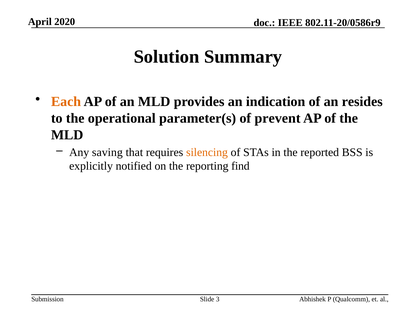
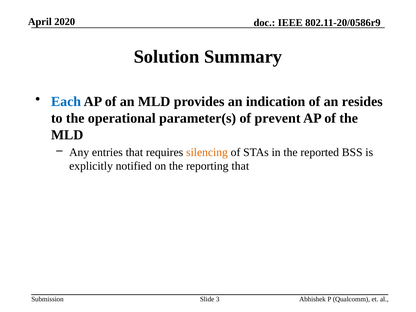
Each colour: orange -> blue
saving: saving -> entries
reporting find: find -> that
